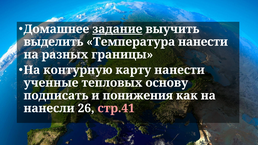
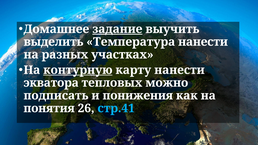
границы: границы -> участках
контурную underline: none -> present
ученные: ученные -> экватора
основу: основу -> можно
нанесли: нанесли -> понятия
стр.41 colour: pink -> light blue
